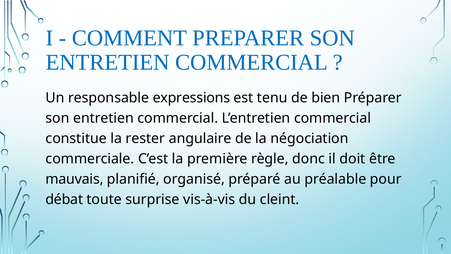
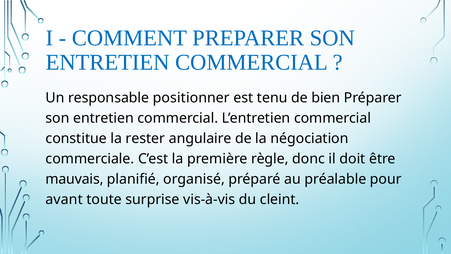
expressions: expressions -> positionner
débat: débat -> avant
